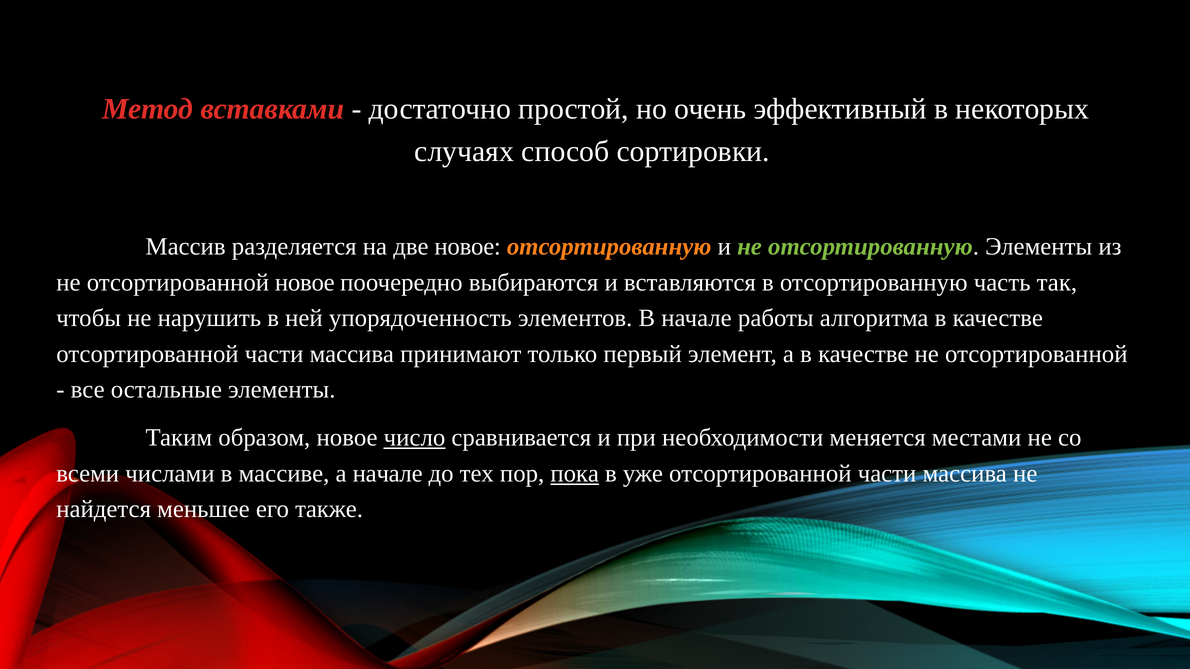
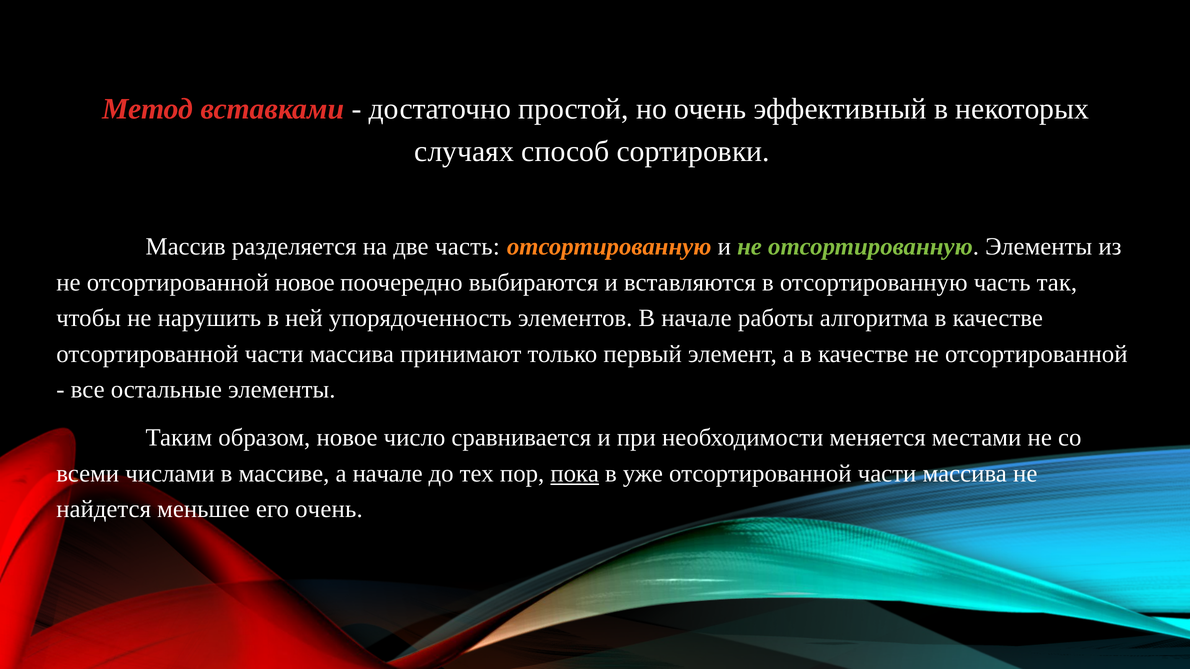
две новое: новое -> часть
число underline: present -> none
его также: также -> очень
